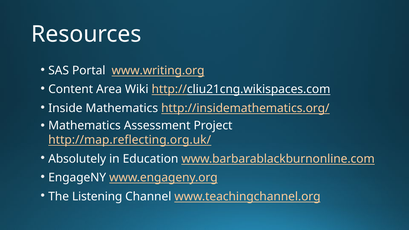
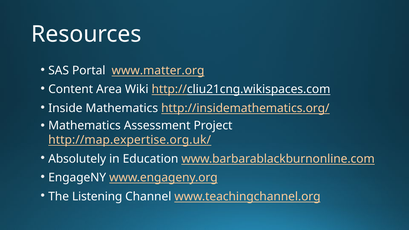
www.writing.org: www.writing.org -> www.matter.org
http://map.reflecting.org.uk/: http://map.reflecting.org.uk/ -> http://map.expertise.org.uk/
